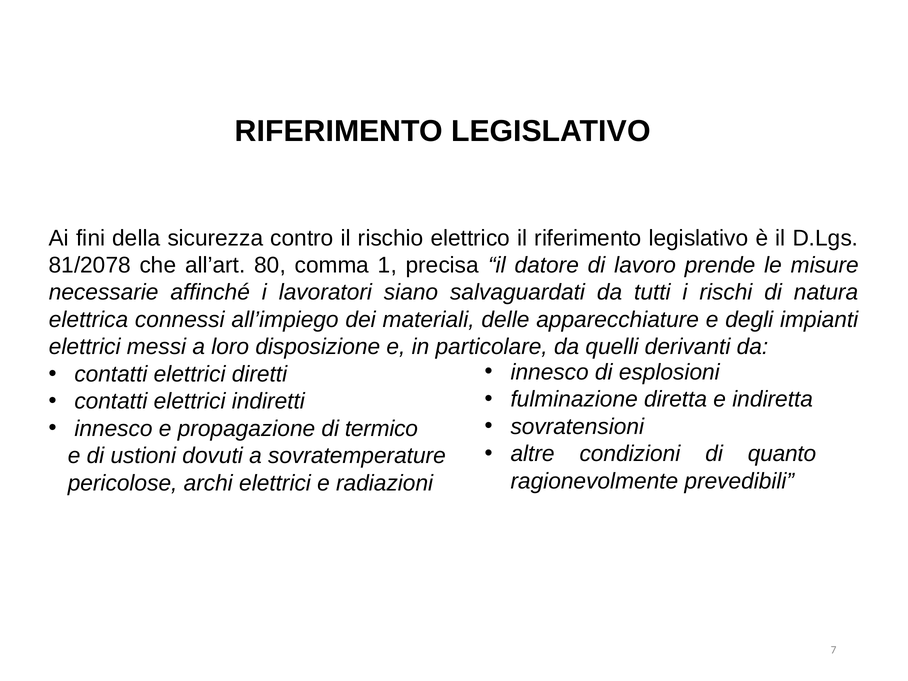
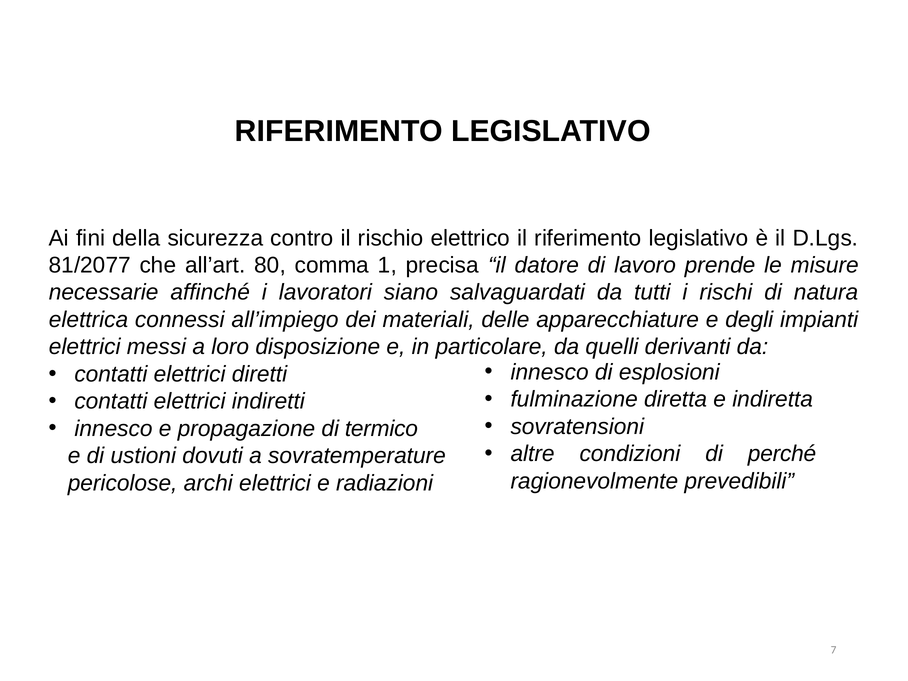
81/2078: 81/2078 -> 81/2077
quanto: quanto -> perché
